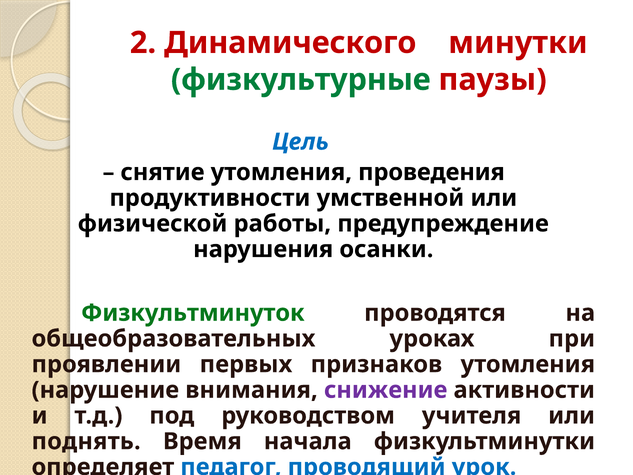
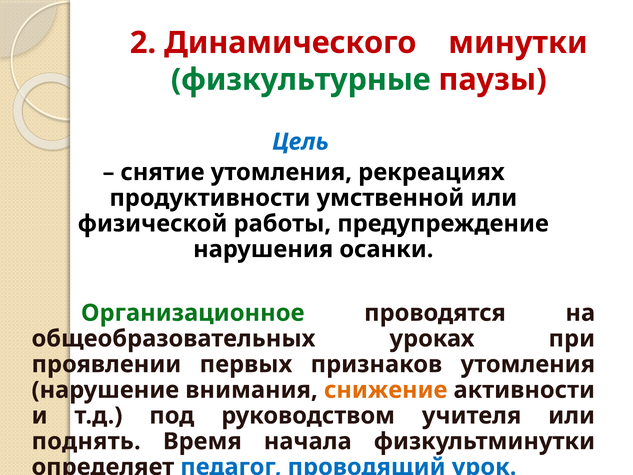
проведения: проведения -> рекреациях
Физкультминуток: Физкультминуток -> Организационное
снижение colour: purple -> orange
